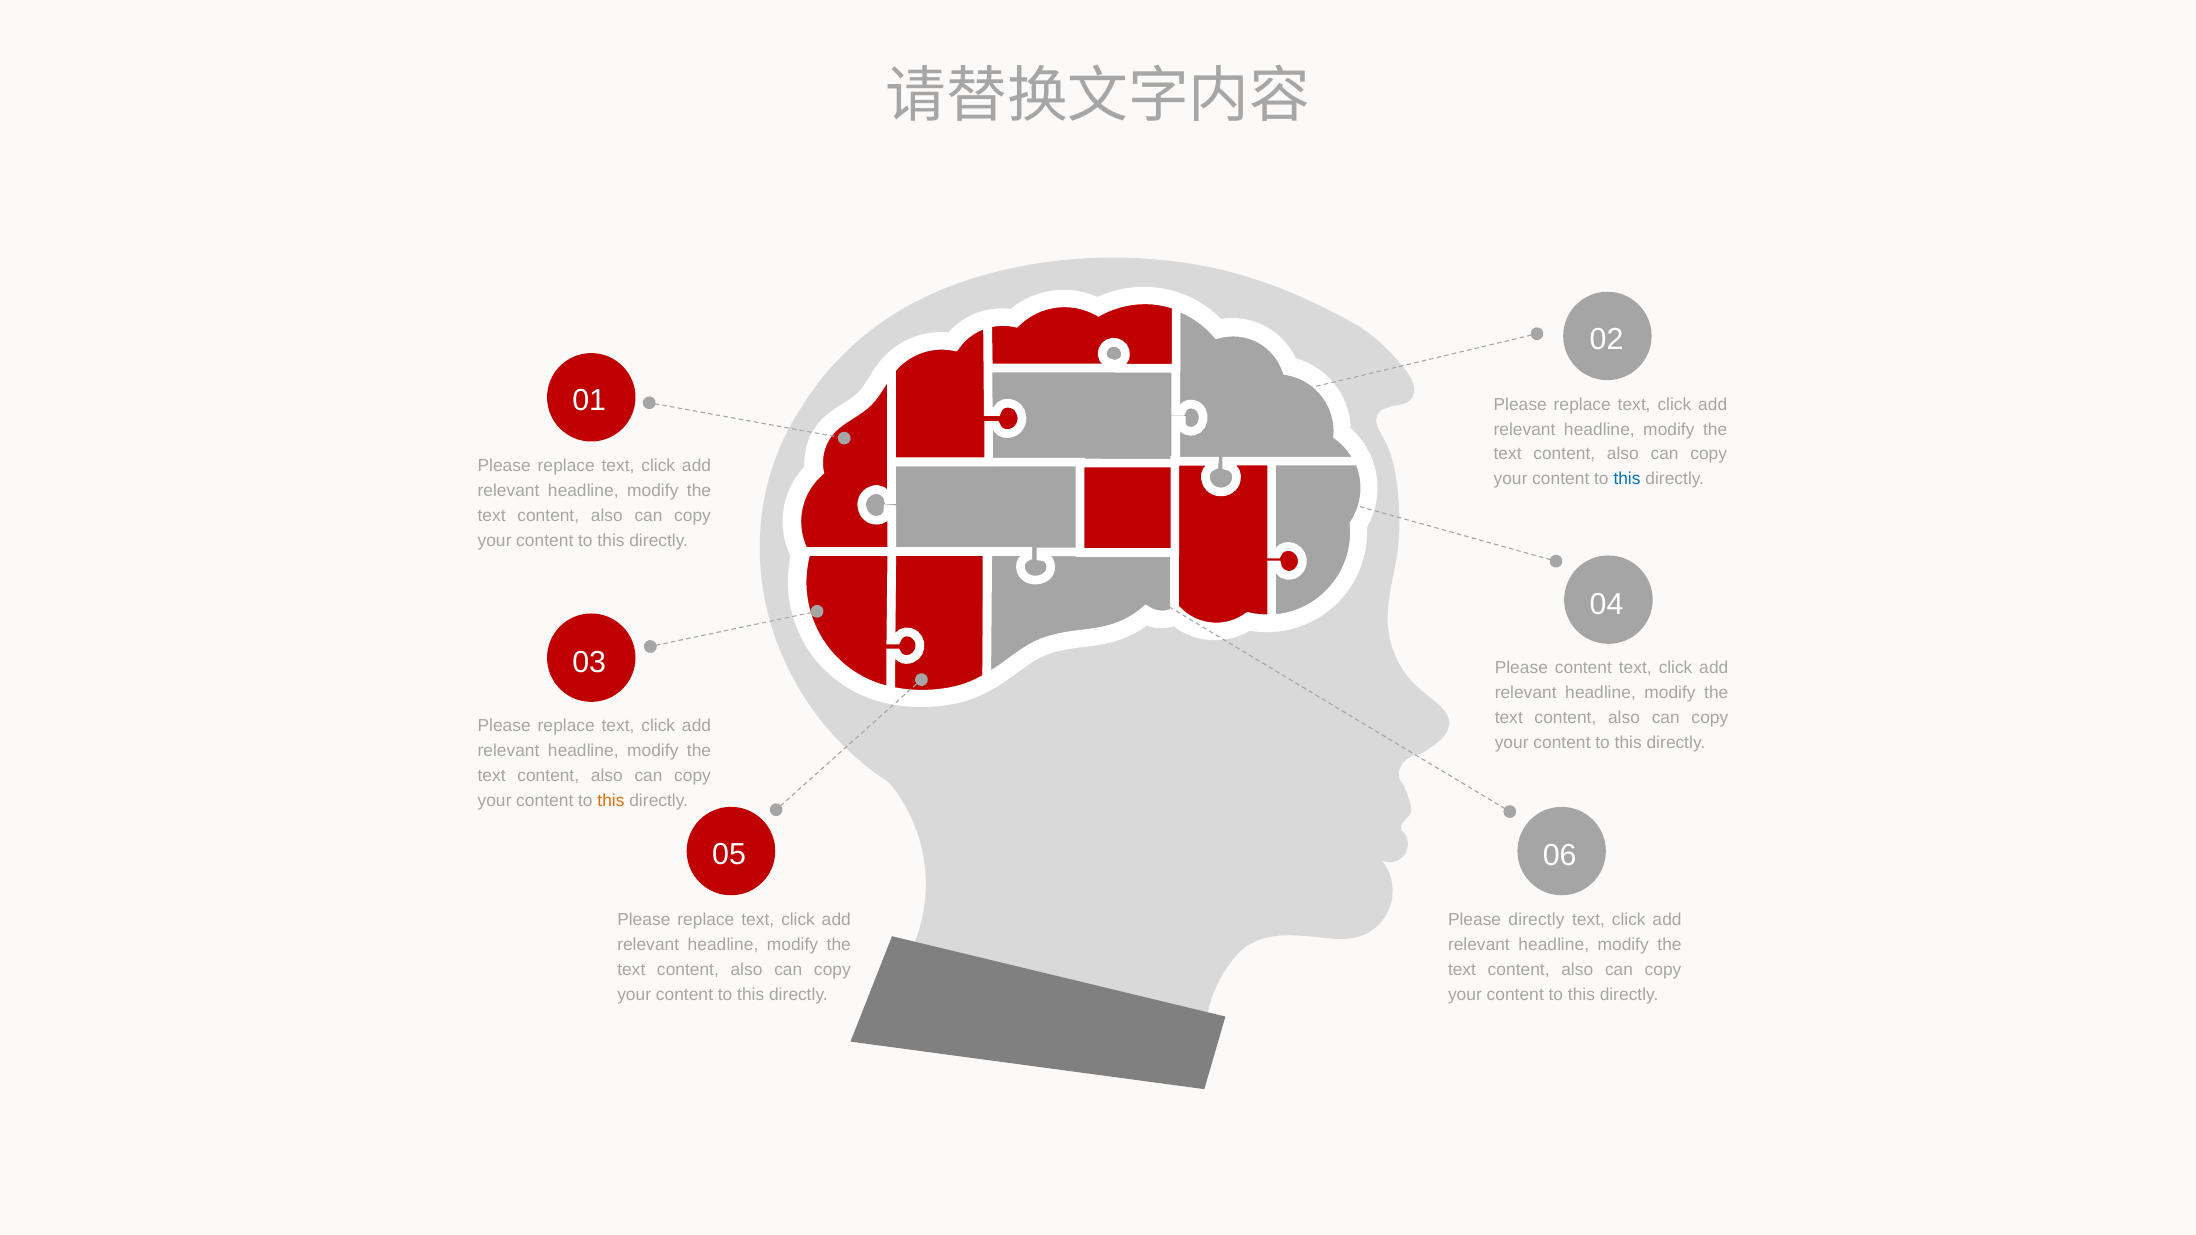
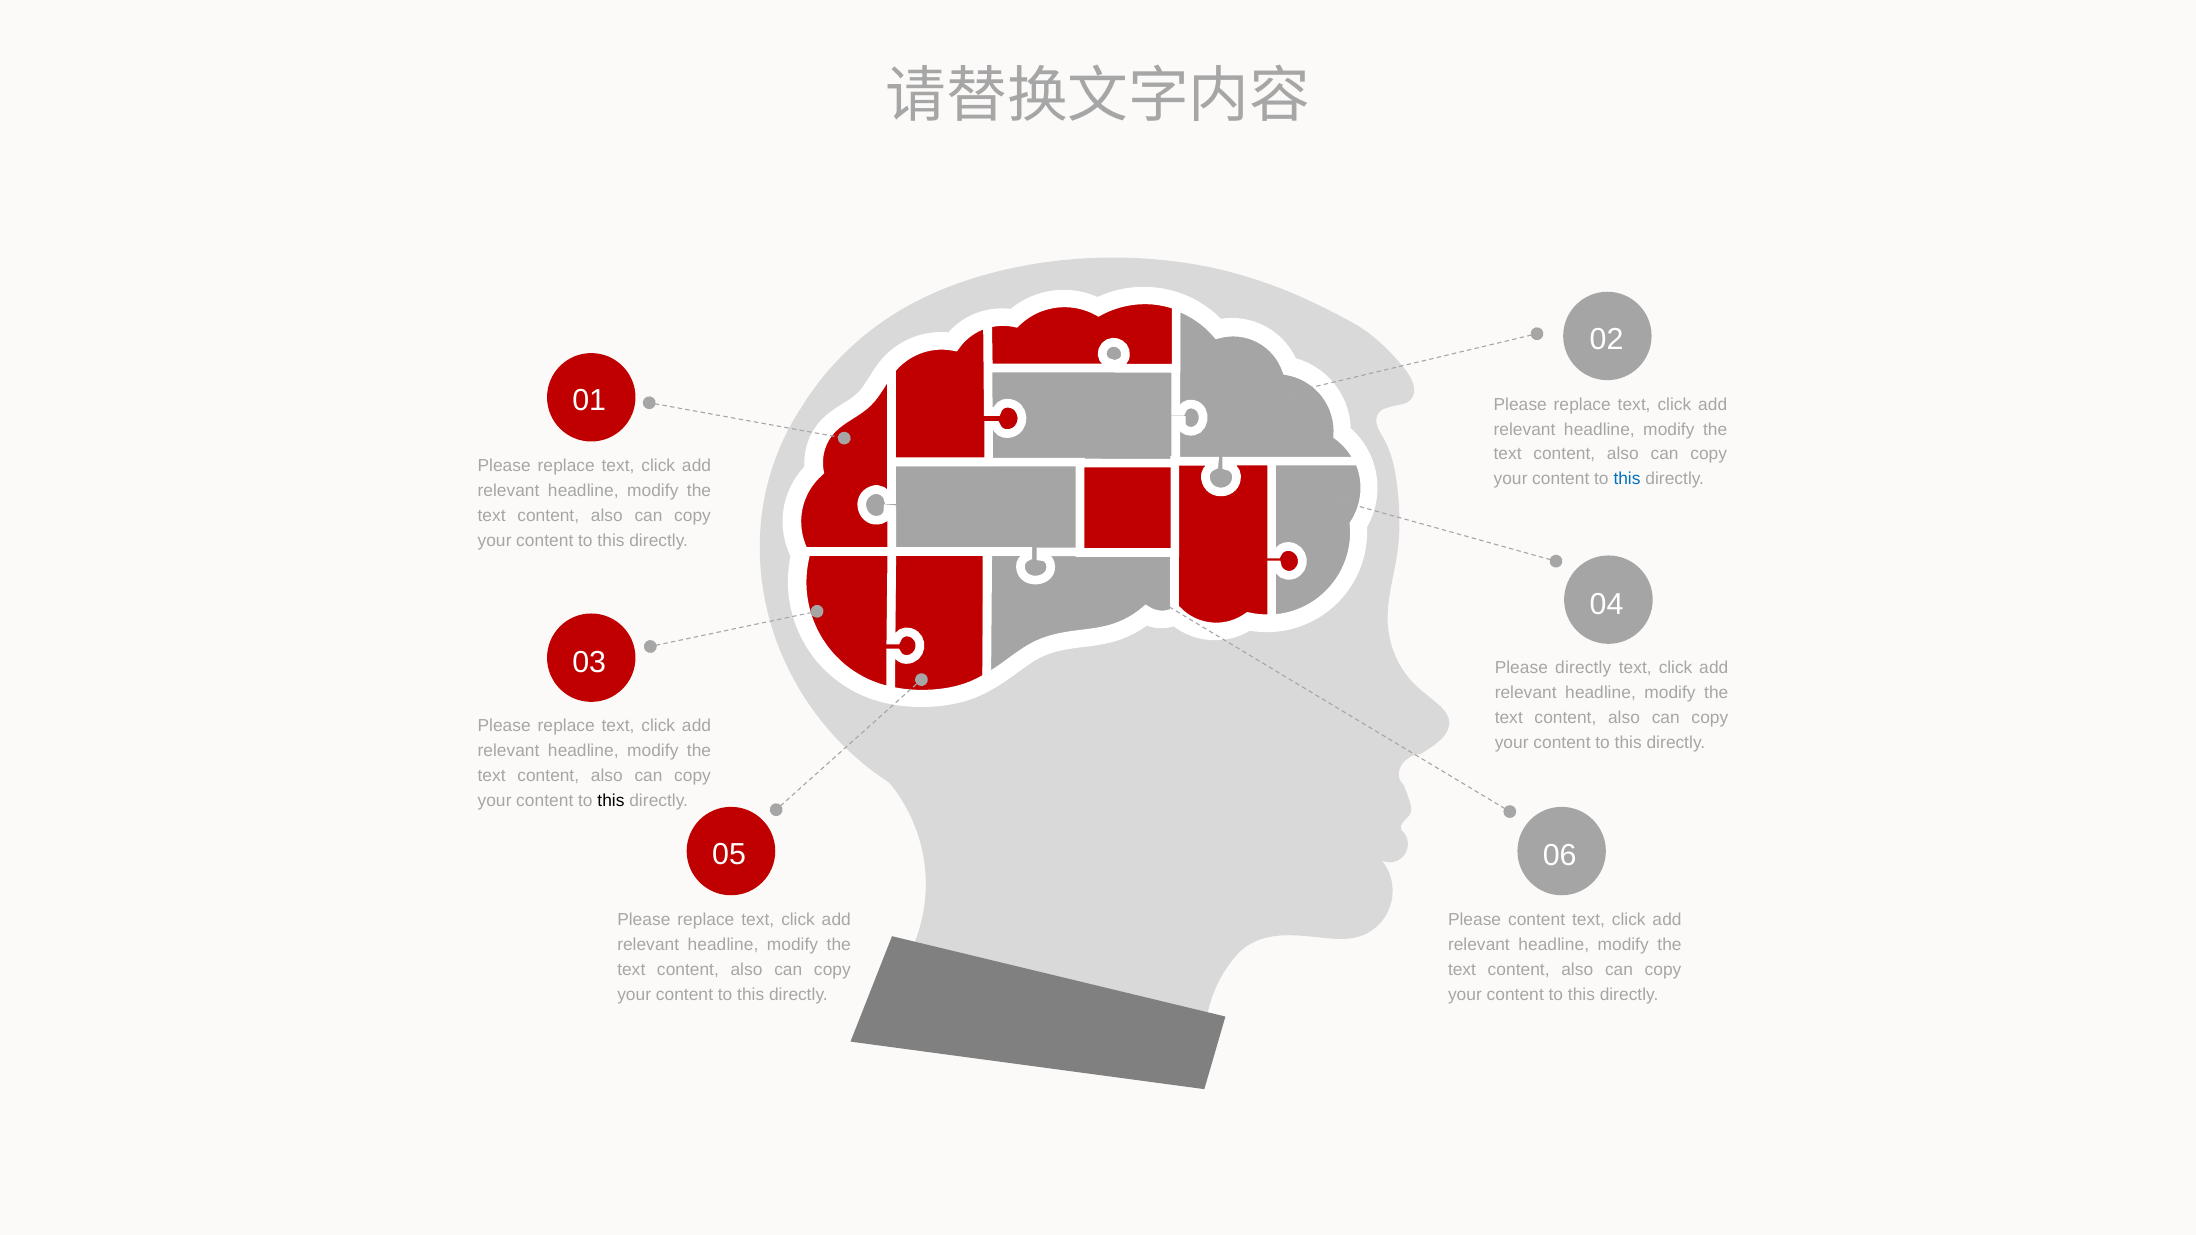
Please content: content -> directly
this at (611, 801) colour: orange -> black
Please directly: directly -> content
